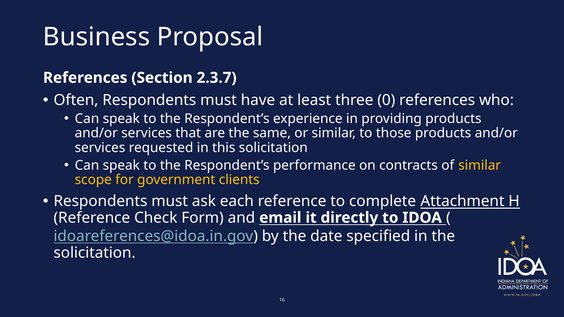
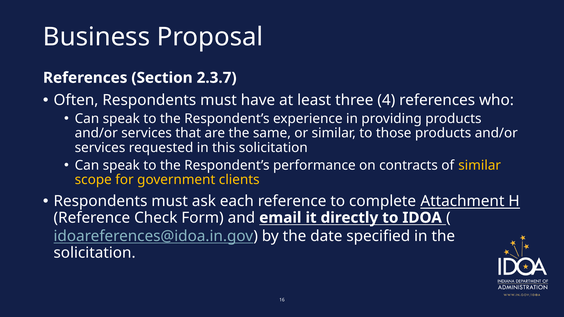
0: 0 -> 4
